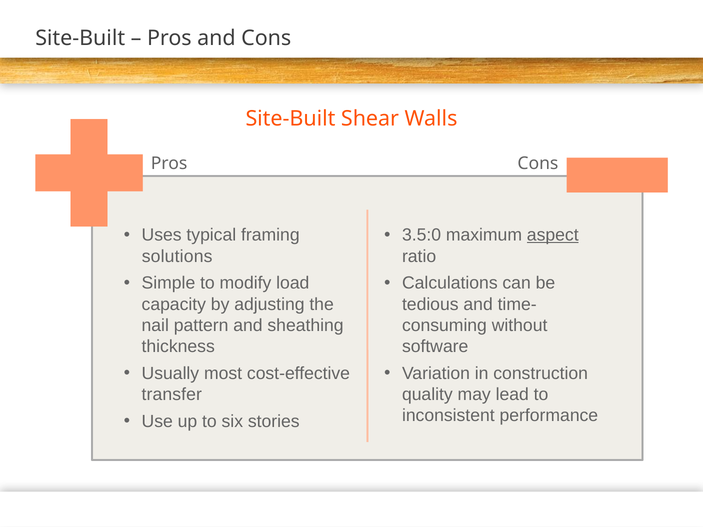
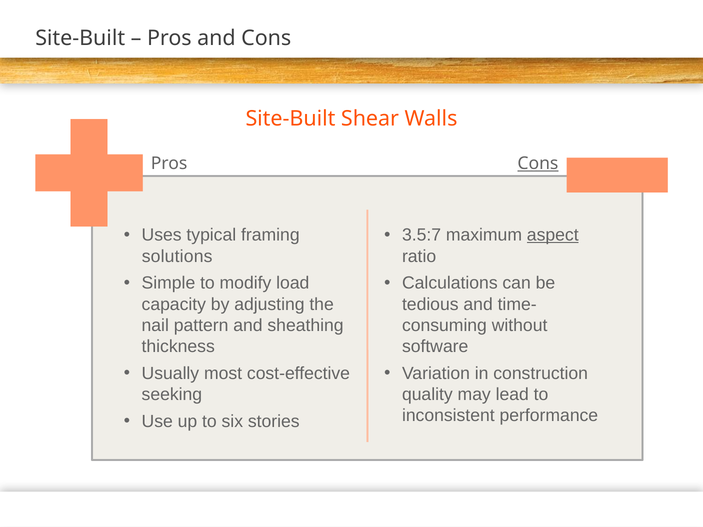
Cons at (538, 163) underline: none -> present
3.5:0: 3.5:0 -> 3.5:7
transfer: transfer -> seeking
